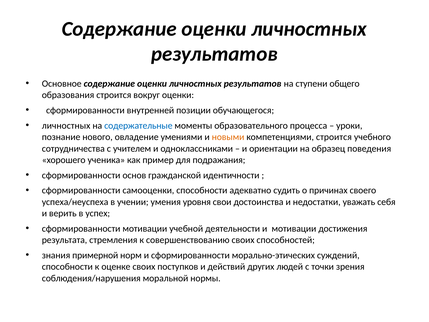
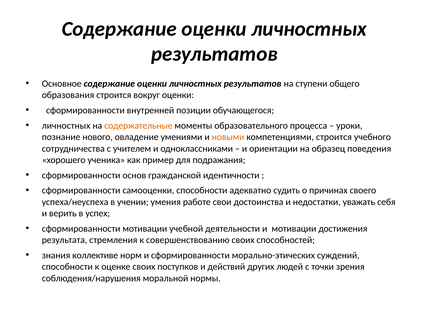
содержательные colour: blue -> orange
уровня: уровня -> работе
примерной: примерной -> коллективе
